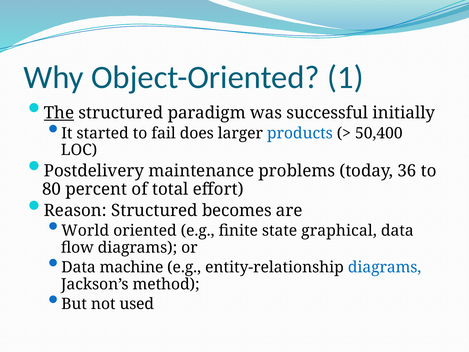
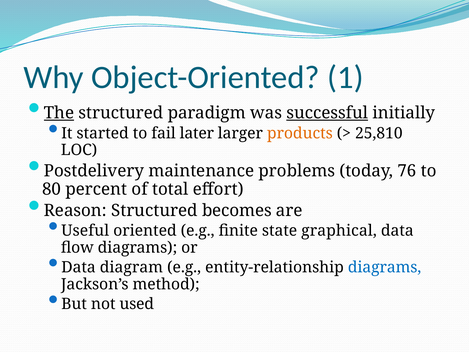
successful underline: none -> present
does: does -> later
products colour: blue -> orange
50,400: 50,400 -> 25,810
36: 36 -> 76
World: World -> Useful
machine: machine -> diagram
